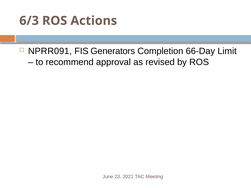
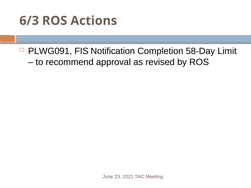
NPRR091: NPRR091 -> PLWG091
Generators: Generators -> Notification
66-Day: 66-Day -> 58-Day
